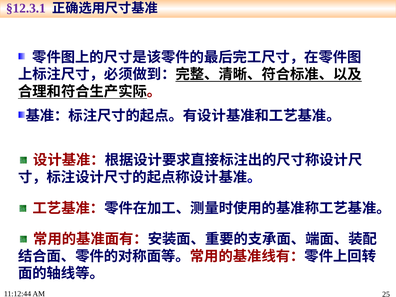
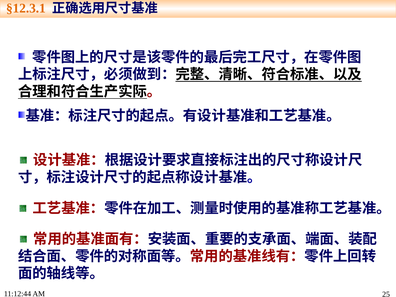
§12.3.1 colour: purple -> orange
